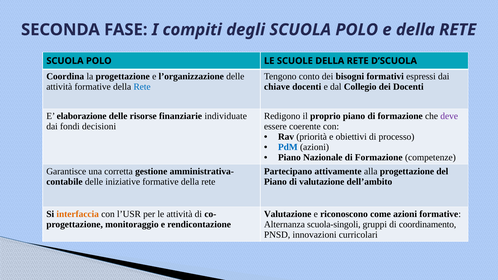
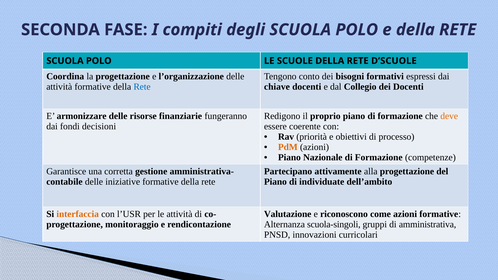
D’SCUOLA: D’SCUOLA -> D’SCUOLE
elaborazione: elaborazione -> armonizzare
individuate: individuate -> fungeranno
deve colour: purple -> orange
PdM colour: blue -> orange
di valutazione: valutazione -> individuate
coordinamento: coordinamento -> amministrativa
